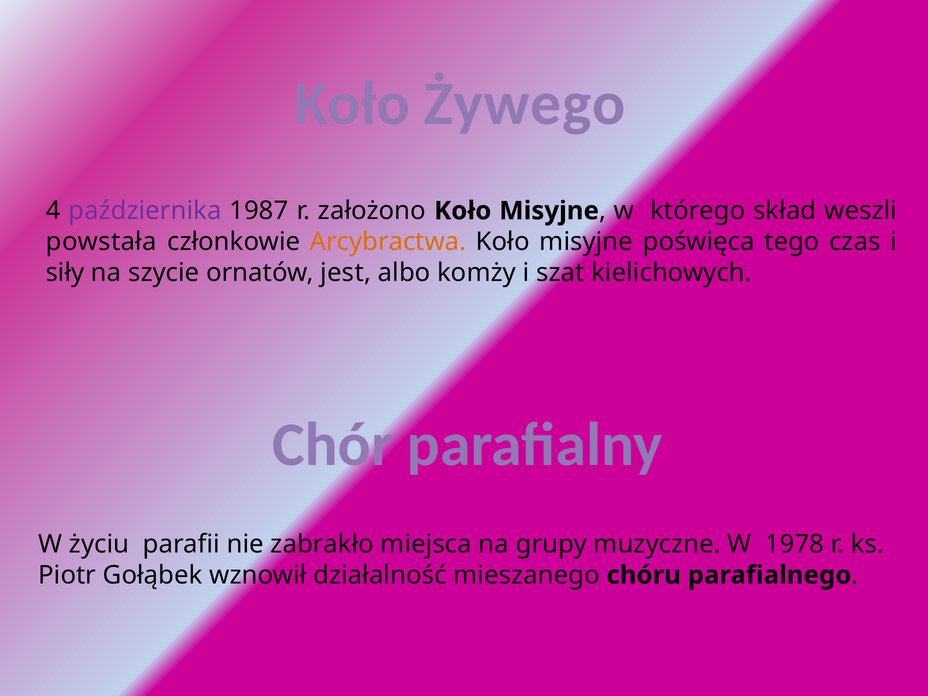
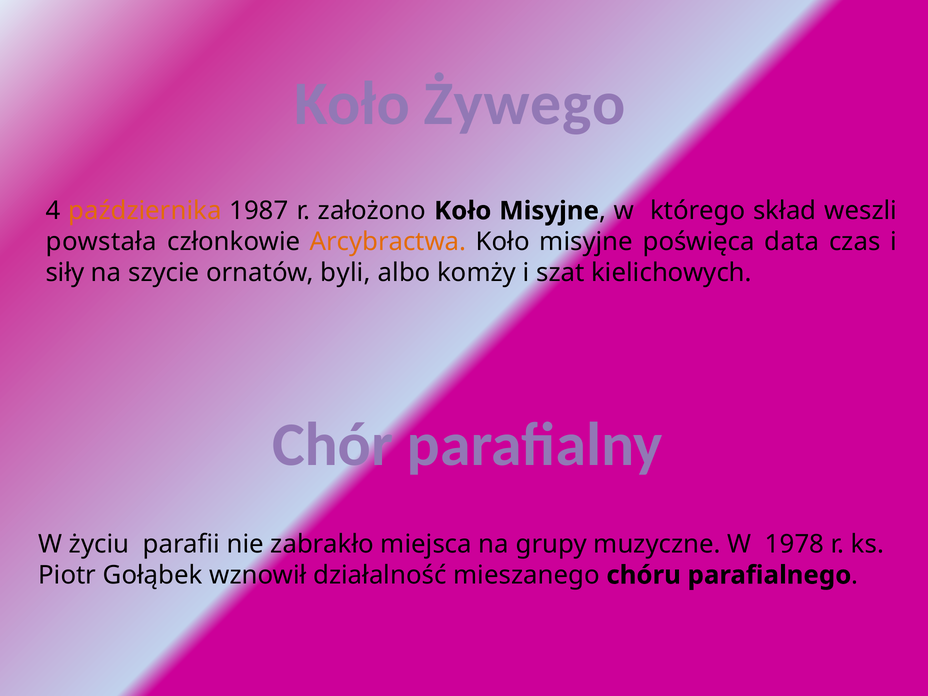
października colour: purple -> orange
tego: tego -> data
jest: jest -> byli
